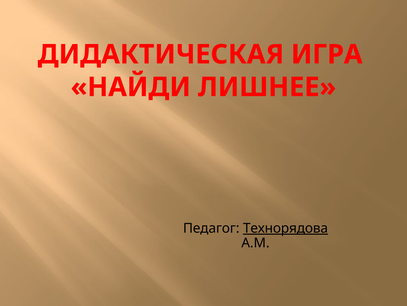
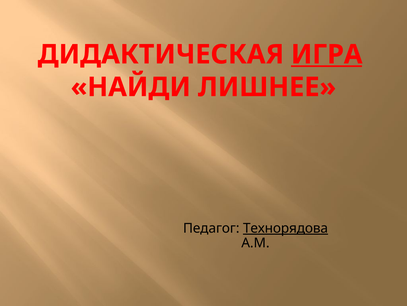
ИГРА underline: none -> present
